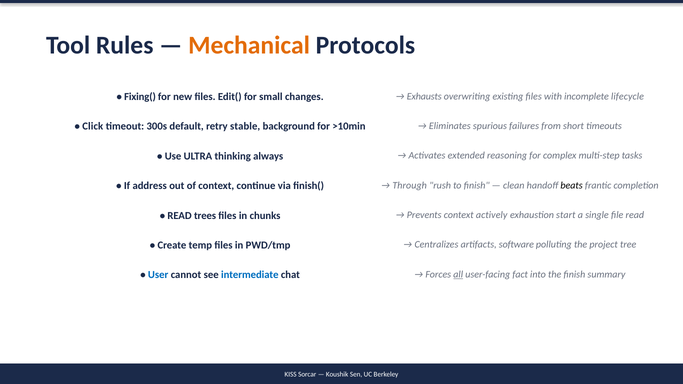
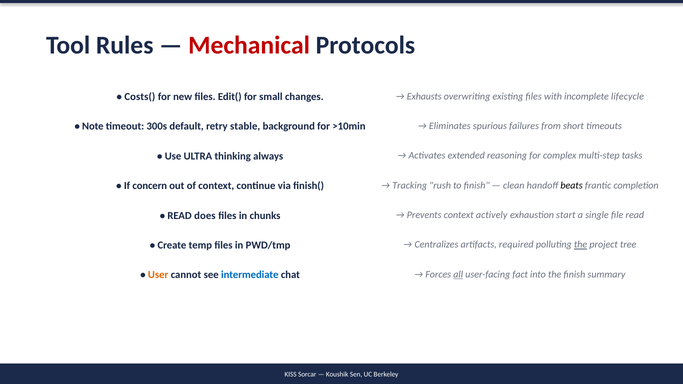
Mechanical colour: orange -> red
Fixing(: Fixing( -> Costs(
Click: Click -> Note
address: address -> concern
Through: Through -> Tracking
trees: trees -> does
software: software -> required
the at (581, 245) underline: none -> present
User colour: blue -> orange
